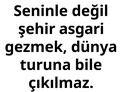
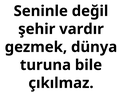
asgari: asgari -> vardır
